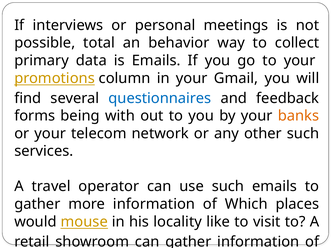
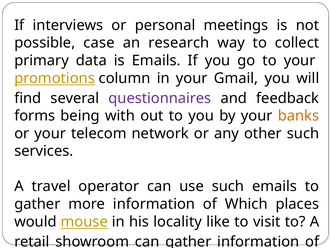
total: total -> case
behavior: behavior -> research
questionnaires colour: blue -> purple
